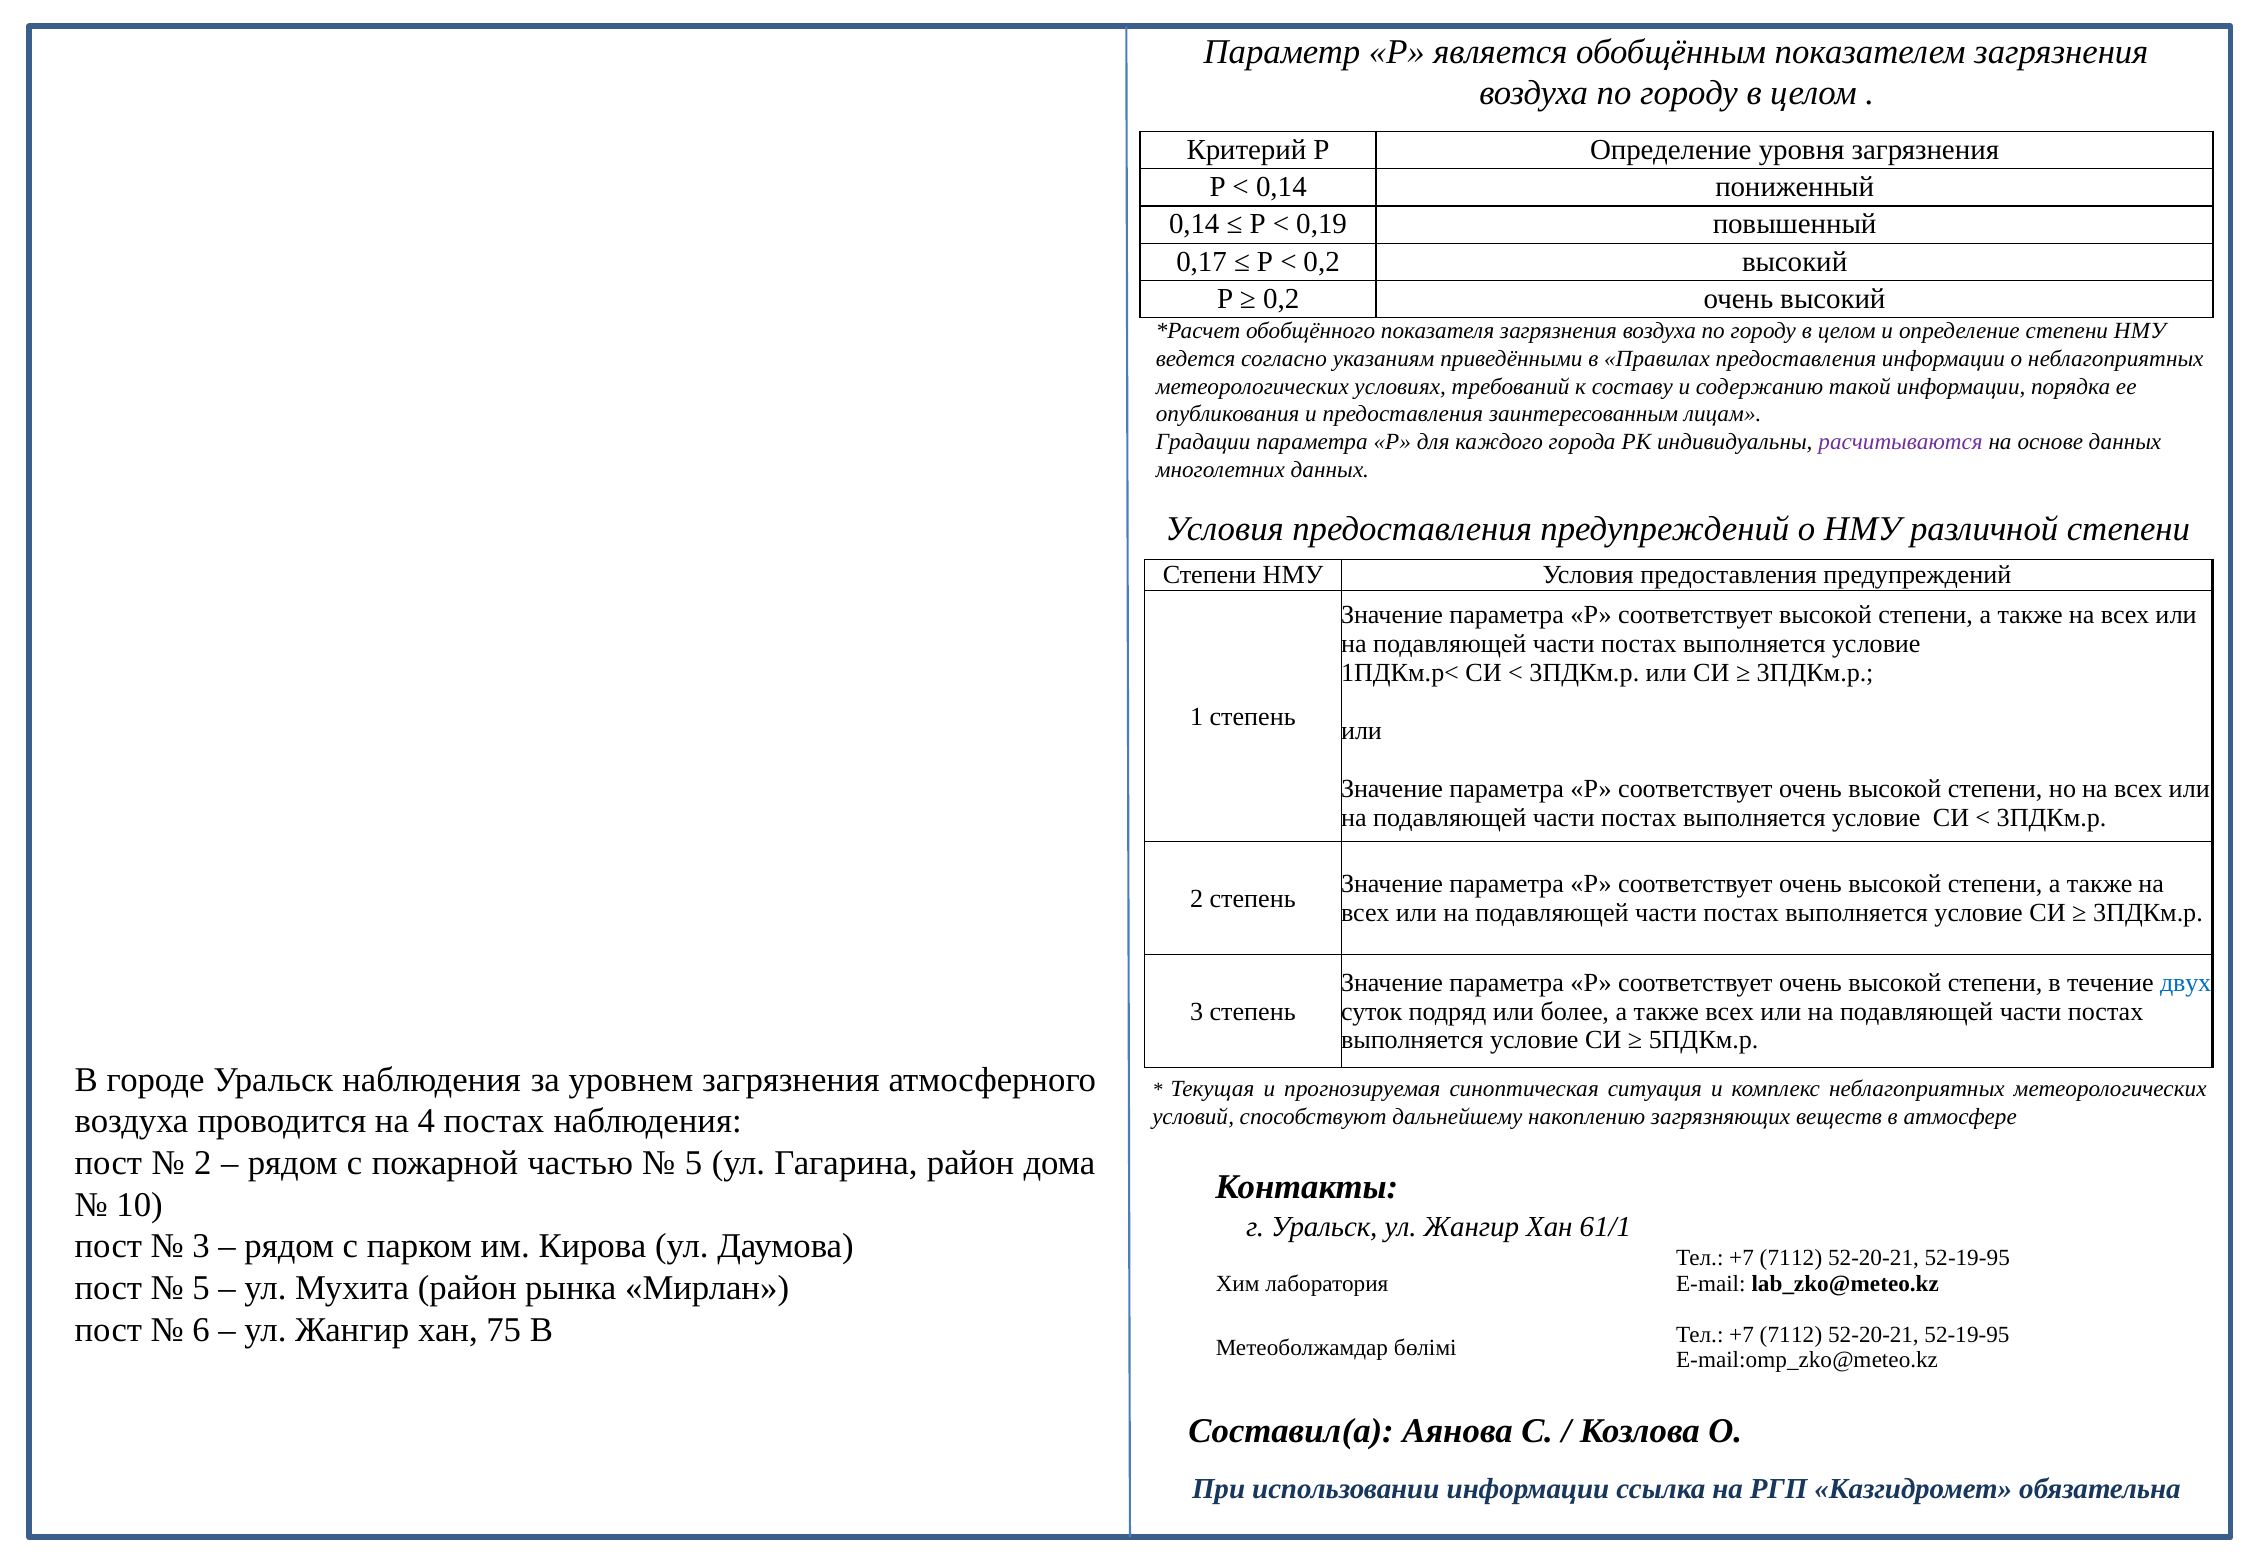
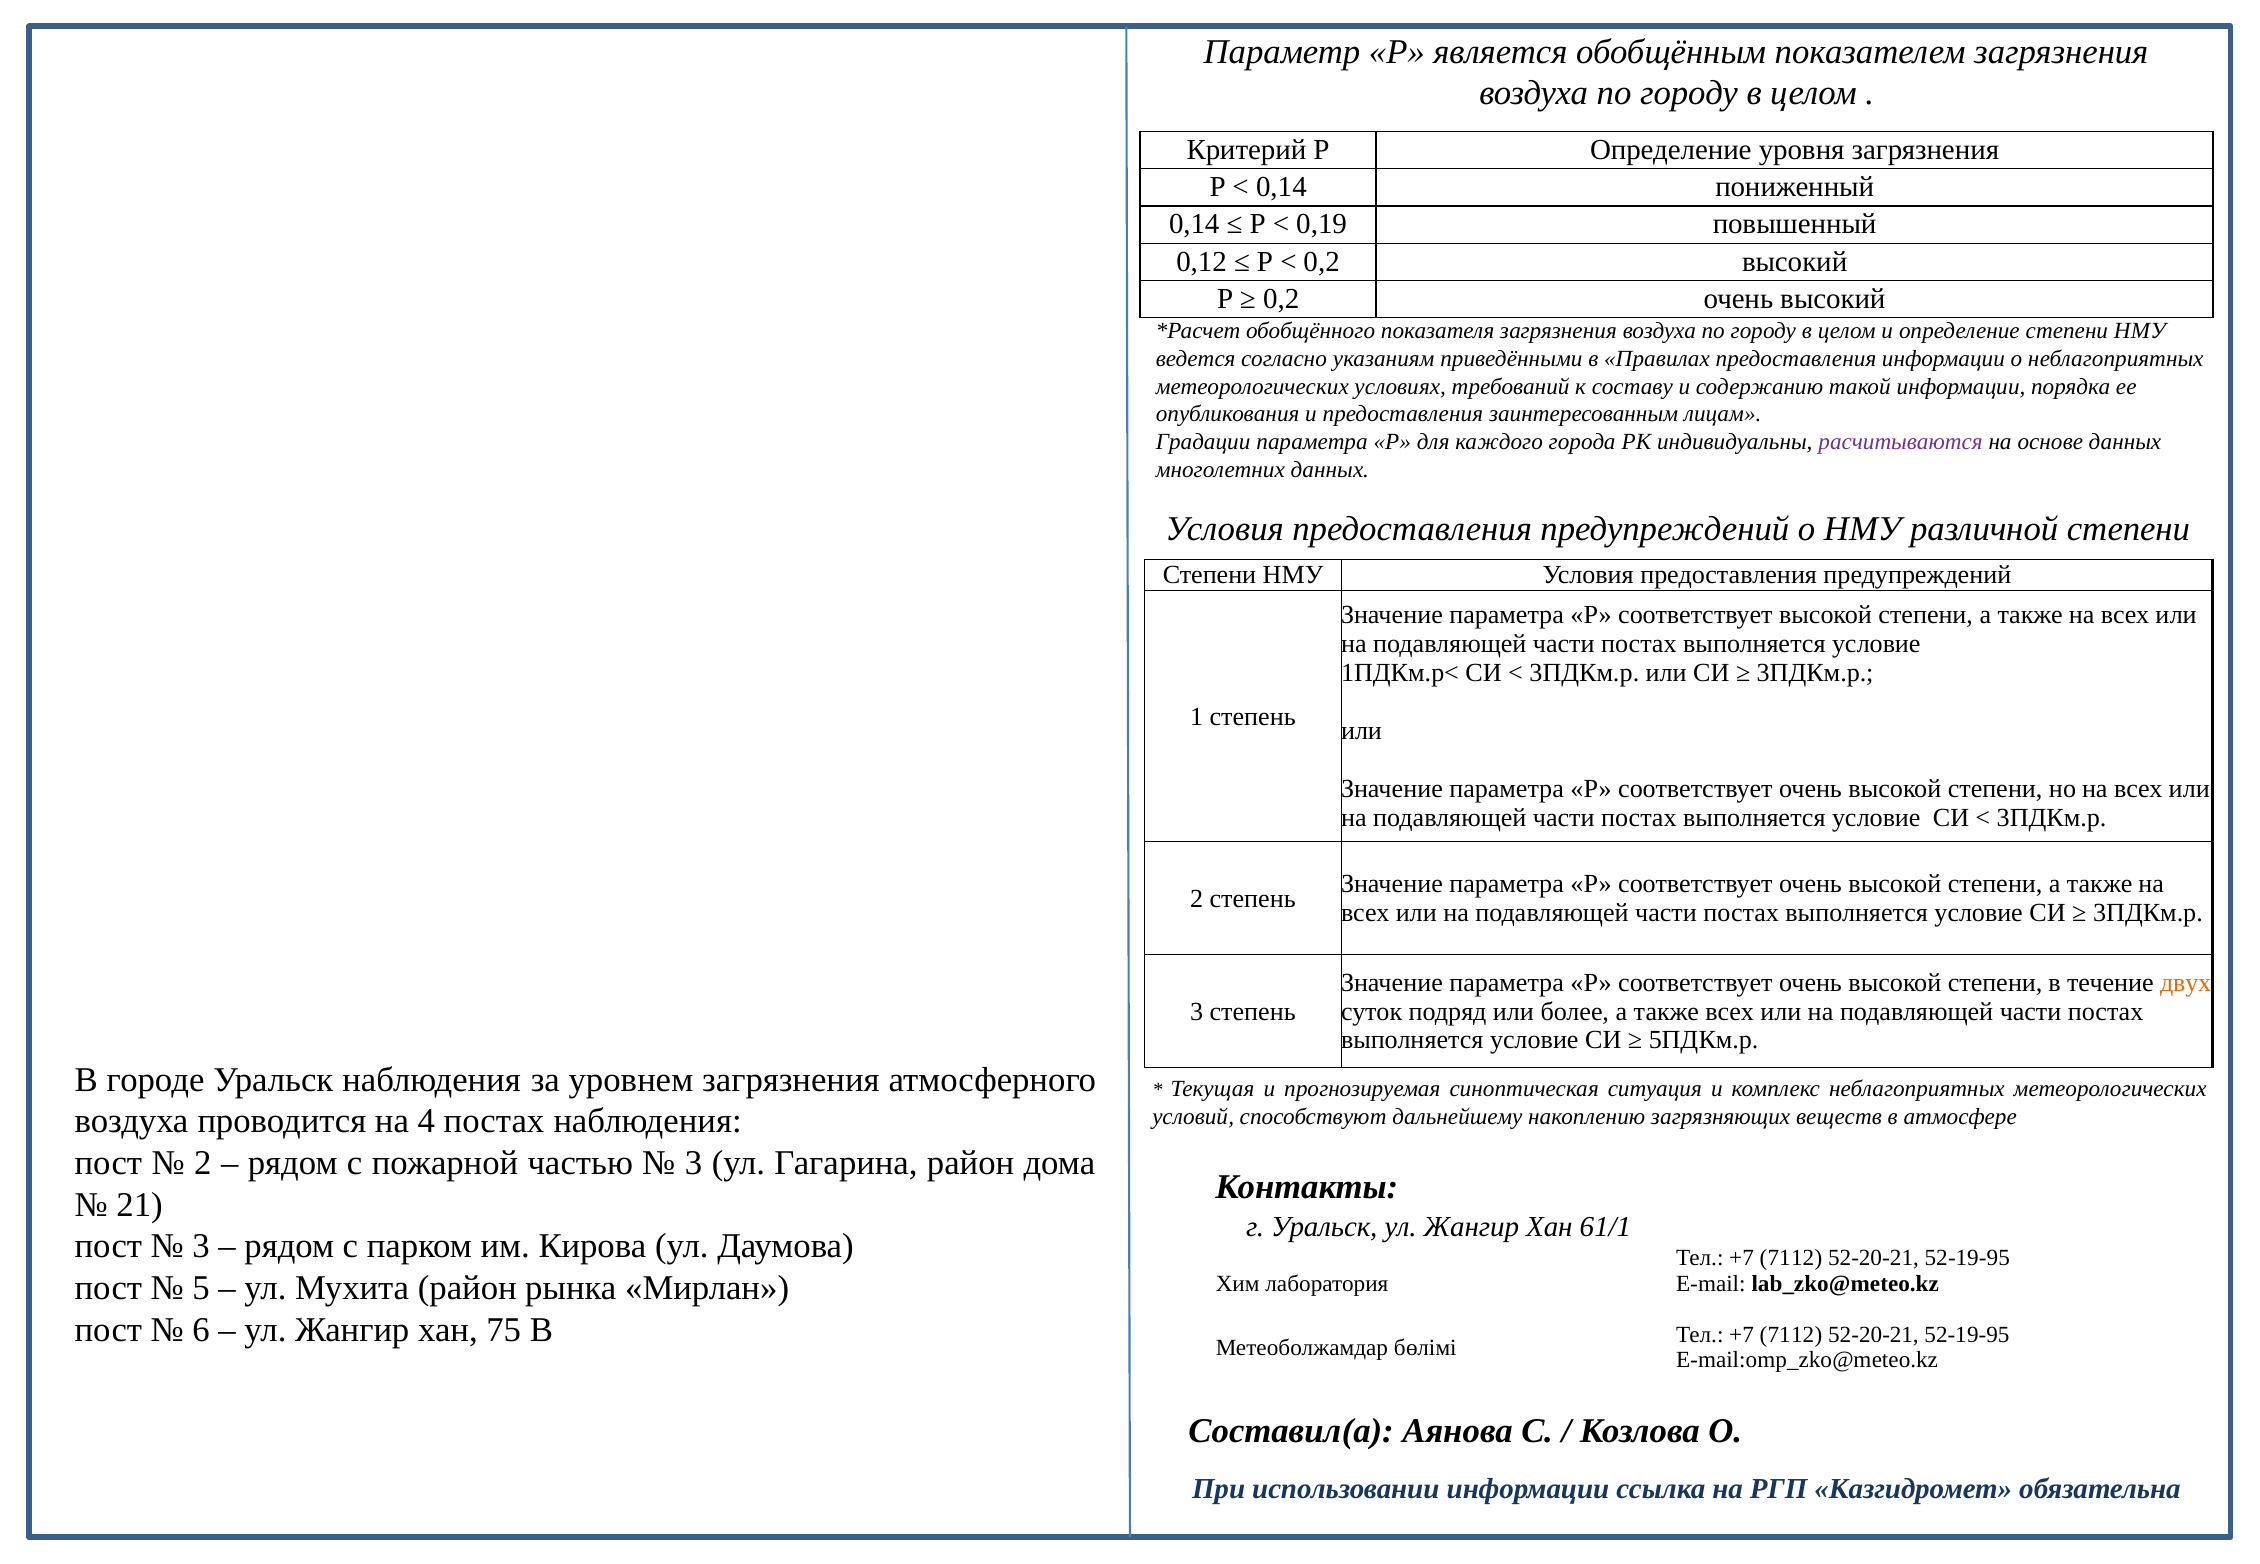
0,17: 0,17 -> 0,12
двух colour: blue -> orange
5 at (694, 1164): 5 -> 3
10: 10 -> 21
